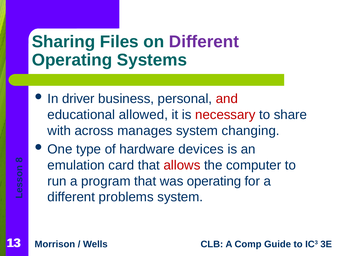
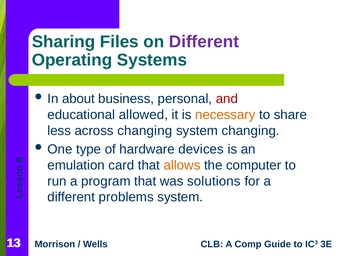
driver: driver -> about
necessary colour: red -> orange
with: with -> less
across manages: manages -> changing
allows colour: red -> orange
was operating: operating -> solutions
